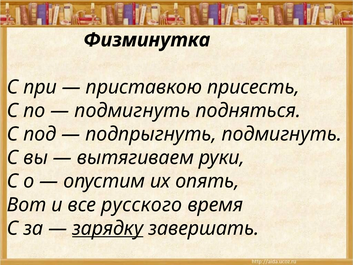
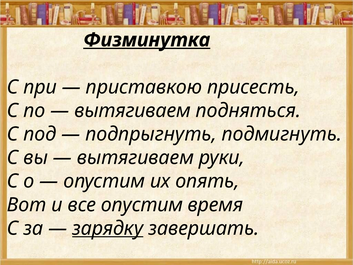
Физминутка underline: none -> present
подмигнуть at (132, 110): подмигнуть -> вытягиваем
все русского: русского -> опустим
